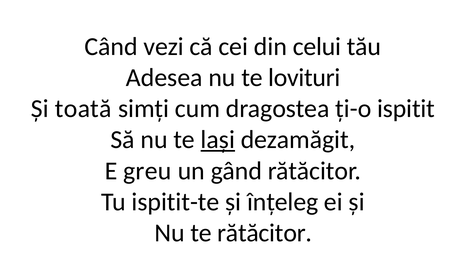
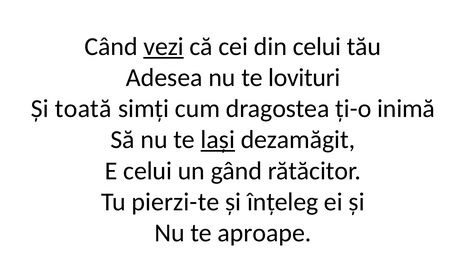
vezi underline: none -> present
ispitit: ispitit -> inimă
E greu: greu -> celui
ispitit-te: ispitit-te -> pierzi-te
te rătăcitor: rătăcitor -> aproape
